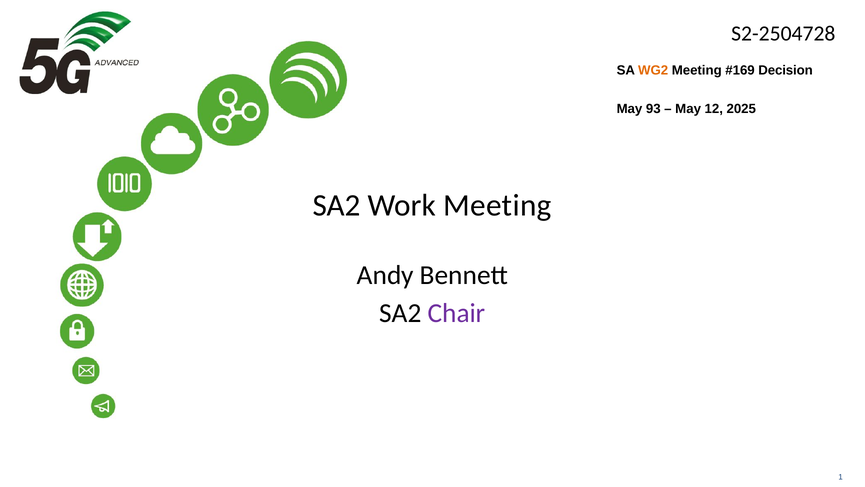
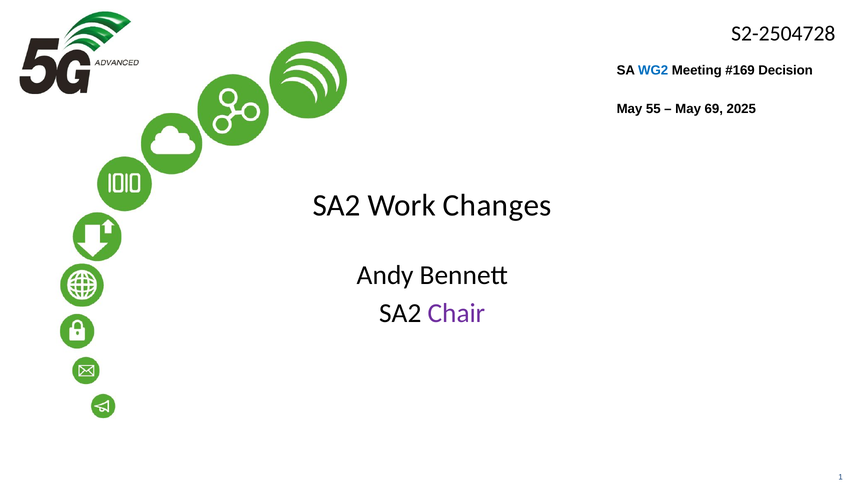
WG2 colour: orange -> blue
93: 93 -> 55
12: 12 -> 69
Work Meeting: Meeting -> Changes
